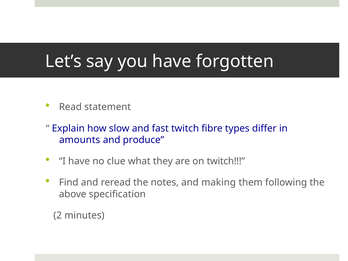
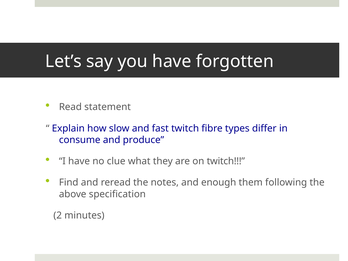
amounts: amounts -> consume
making: making -> enough
